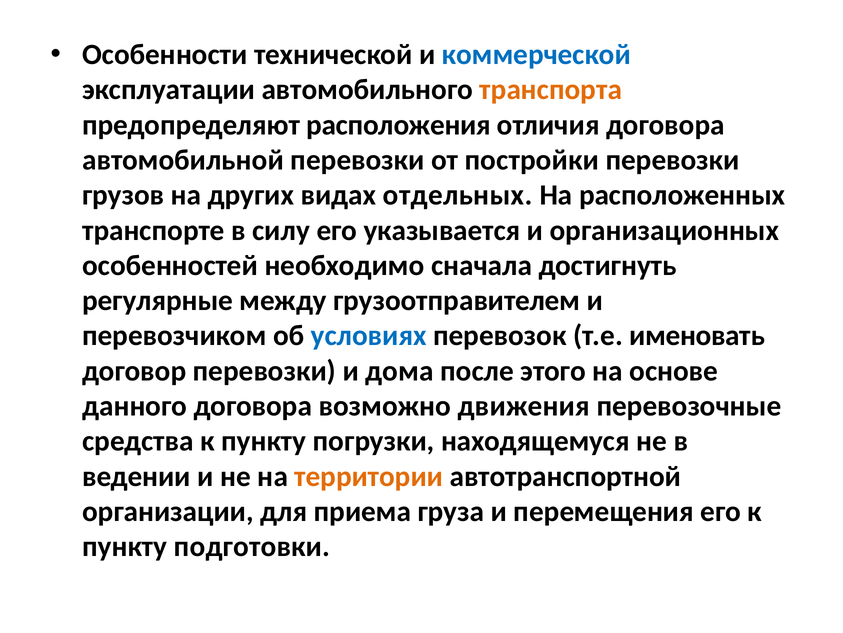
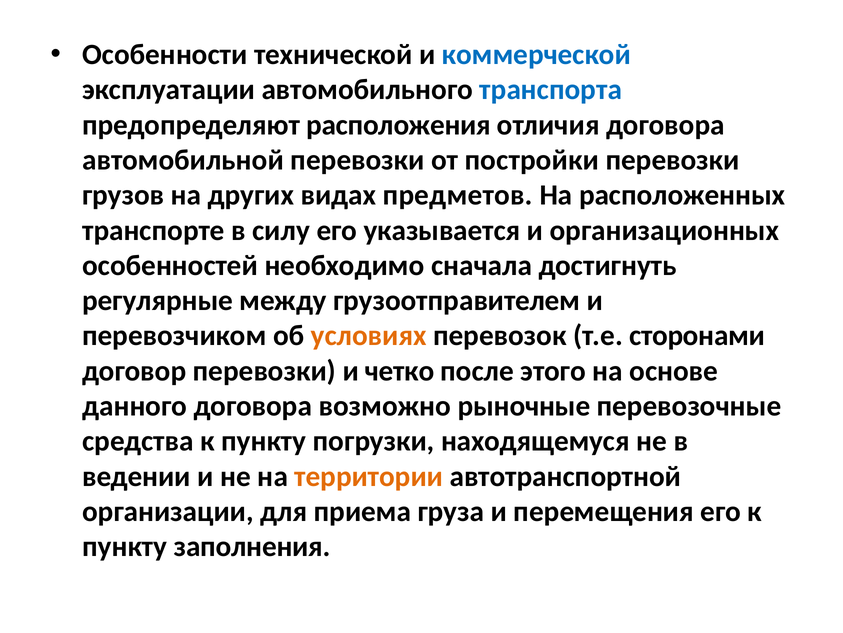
транспорта colour: orange -> blue
отдельных: отдельных -> предметов
условиях colour: blue -> orange
именовать: именовать -> сторонами
дома: дома -> четко
движения: движения -> рыночные
подготовки: подготовки -> заполнения
